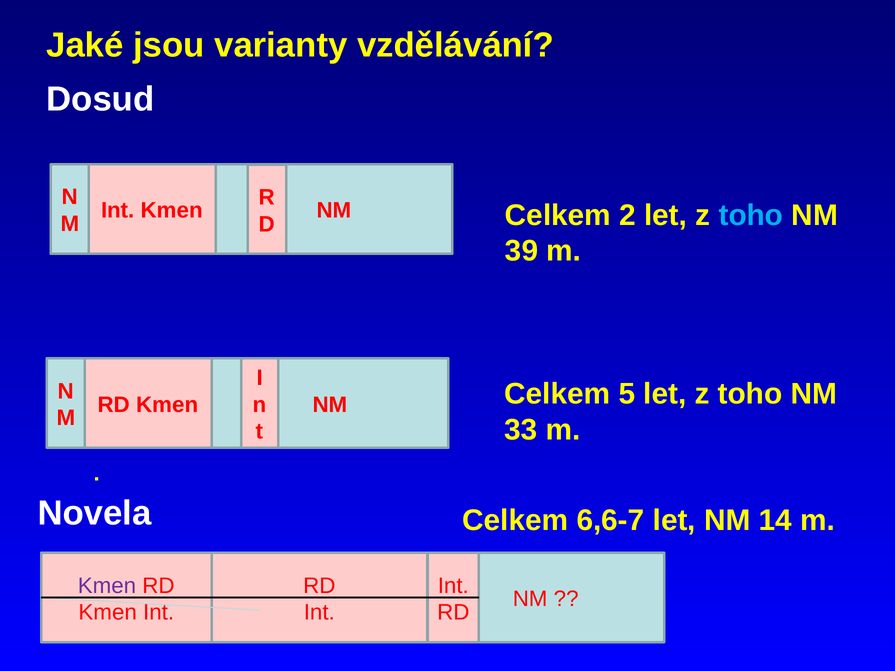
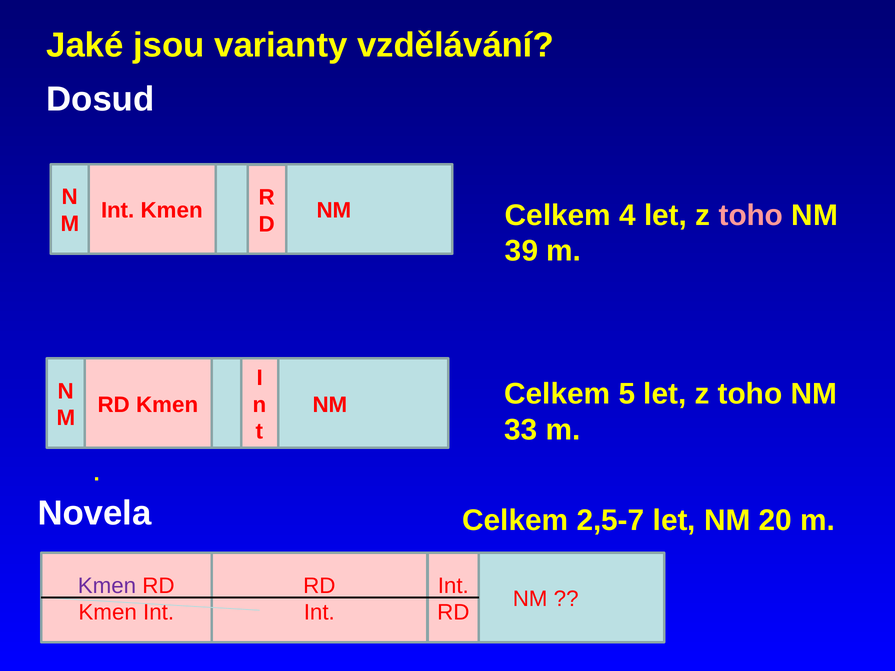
2: 2 -> 4
toho at (751, 215) colour: light blue -> pink
6,6-7: 6,6-7 -> 2,5-7
14: 14 -> 20
